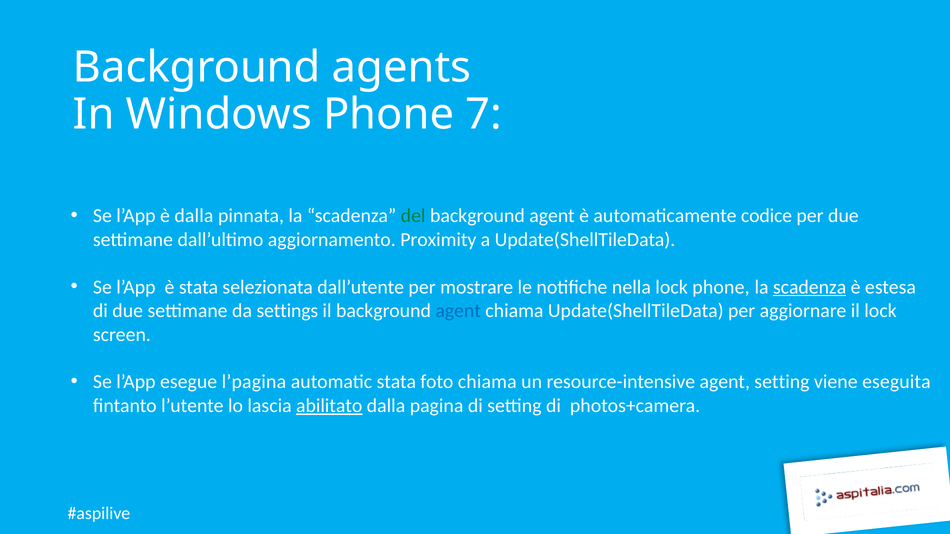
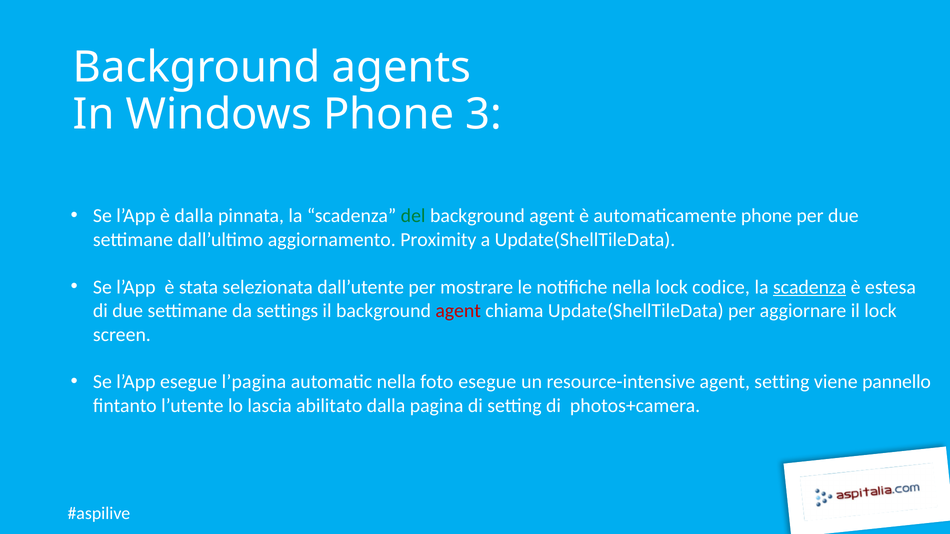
7: 7 -> 3
automaticamente codice: codice -> phone
lock phone: phone -> codice
agent at (458, 311) colour: blue -> red
automatic stata: stata -> nella
foto chiama: chiama -> esegue
eseguita: eseguita -> pannello
abilitato underline: present -> none
